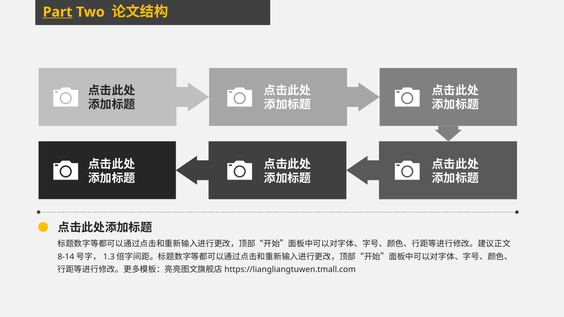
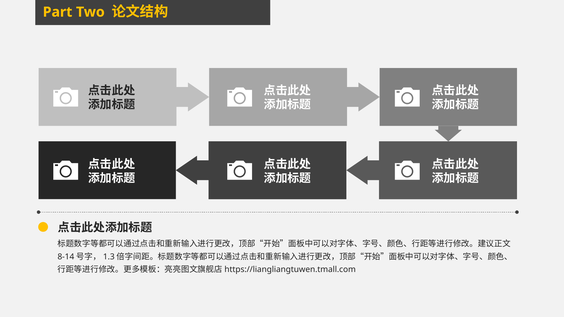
Part underline: present -> none
